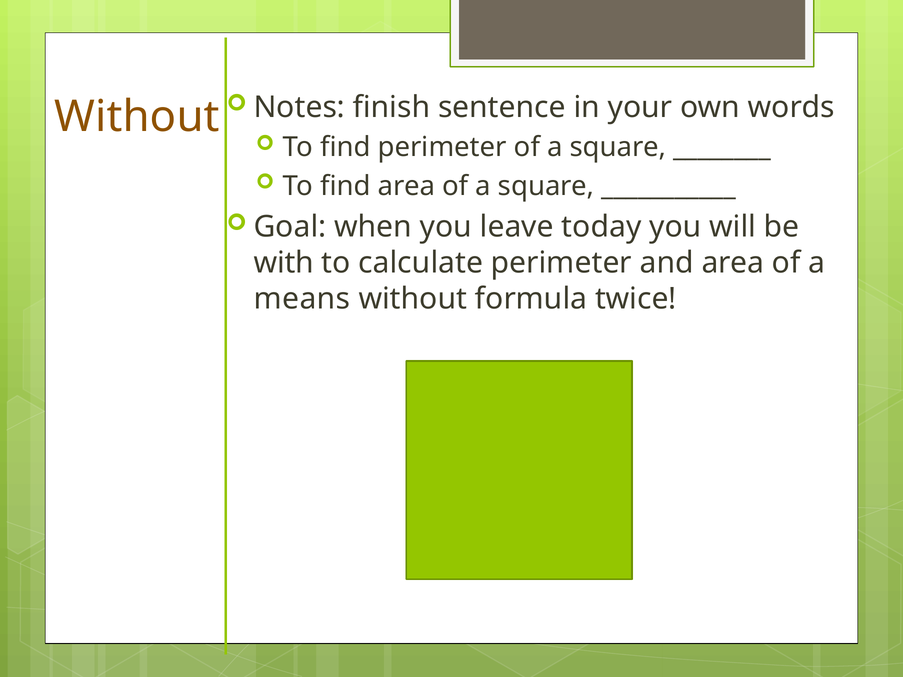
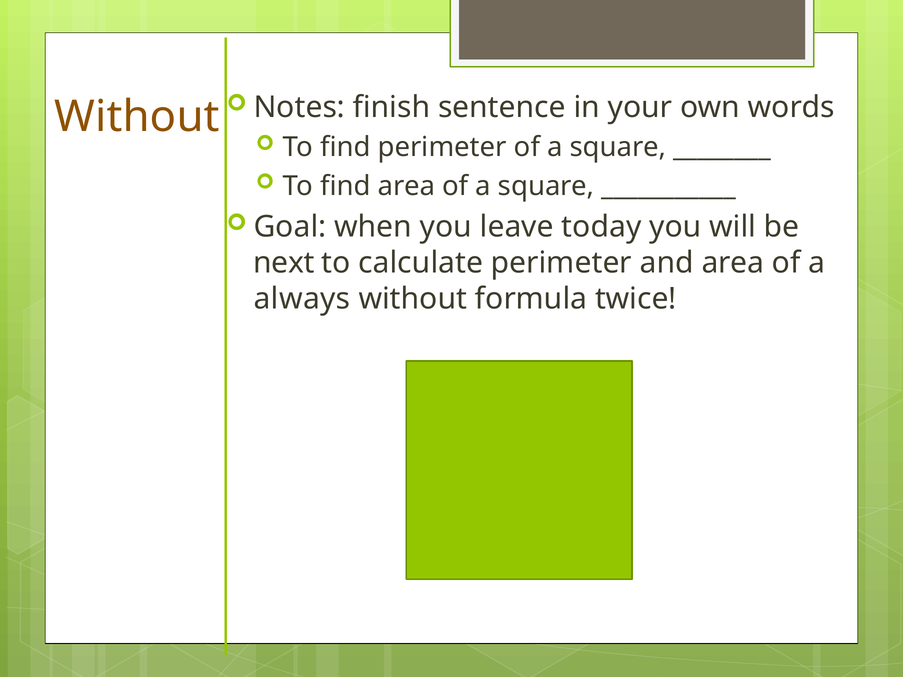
with: with -> next
means: means -> always
